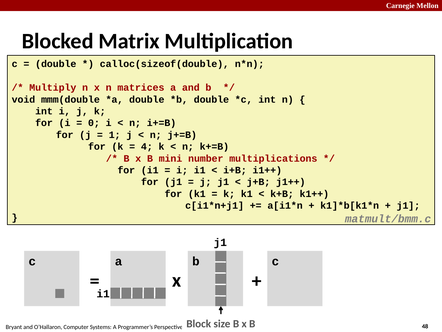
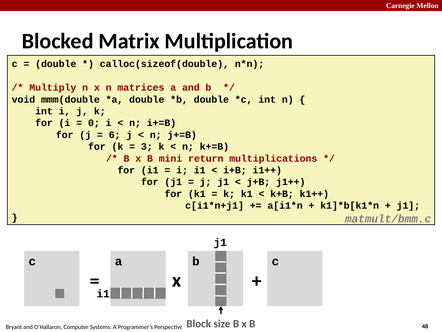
1: 1 -> 6
4: 4 -> 3
number: number -> return
